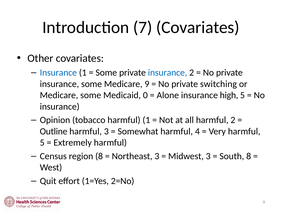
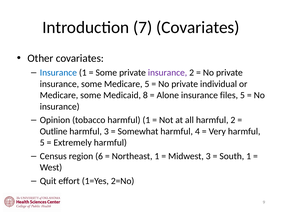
insurance at (168, 72) colour: blue -> purple
Medicare 9: 9 -> 5
switching: switching -> individual
0: 0 -> 8
high: high -> files
region 8: 8 -> 6
Northeast 3: 3 -> 1
South 8: 8 -> 1
